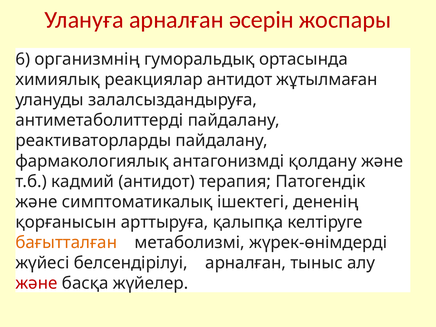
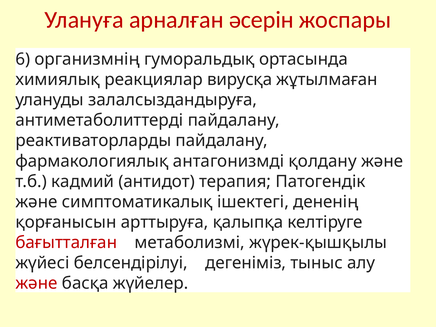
реакциялар антидот: антидот -> вирусқа
бағытталған colour: orange -> red
жүрек-өнімдерді: жүрек-өнімдерді -> жүрек-қышқылы
белсендірілуі арналған: арналған -> дегеніміз
